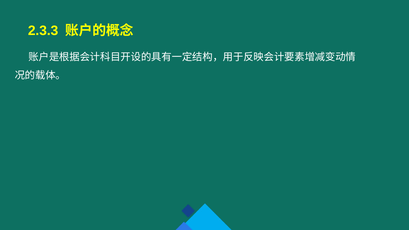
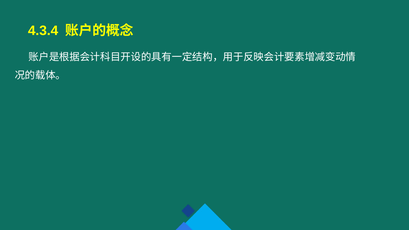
2.3.3: 2.3.3 -> 4.3.4
